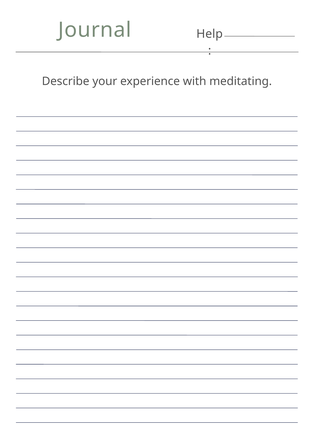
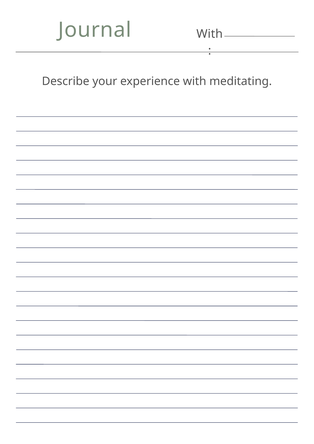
Help at (210, 34): Help -> With
